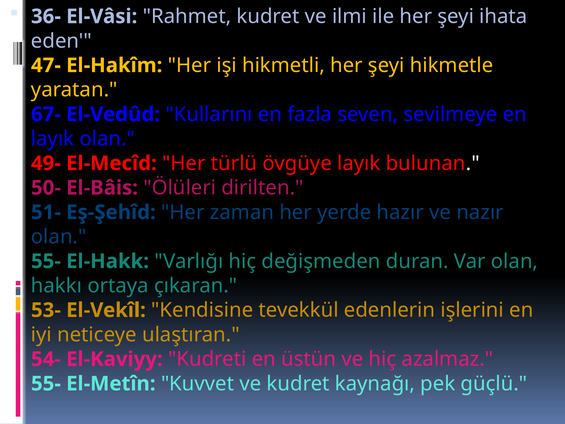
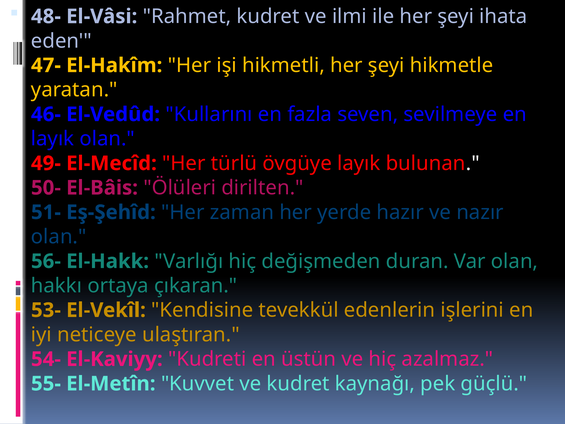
36-: 36- -> 48-
67-: 67- -> 46-
55- at (46, 261): 55- -> 56-
